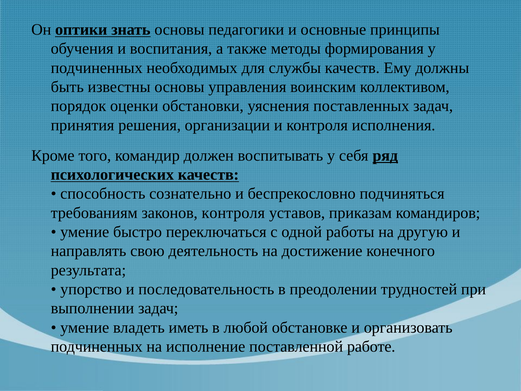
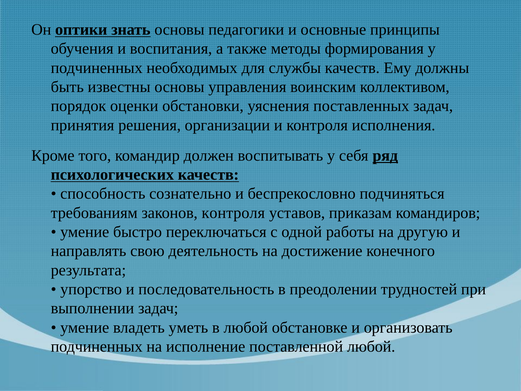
иметь: иметь -> уметь
поставленной работе: работе -> любой
